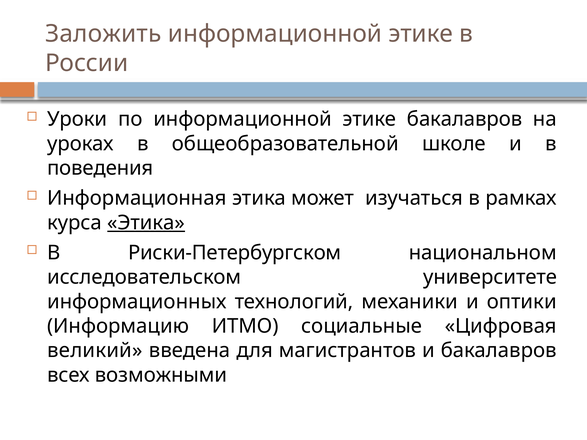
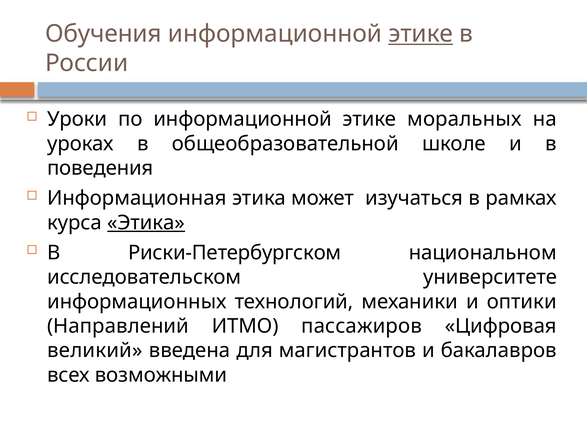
Заложить: Заложить -> Обучения
этике at (421, 34) underline: none -> present
этике бакалавров: бакалавров -> моральных
Информацию: Информацию -> Направлений
социальные: социальные -> пассажиров
